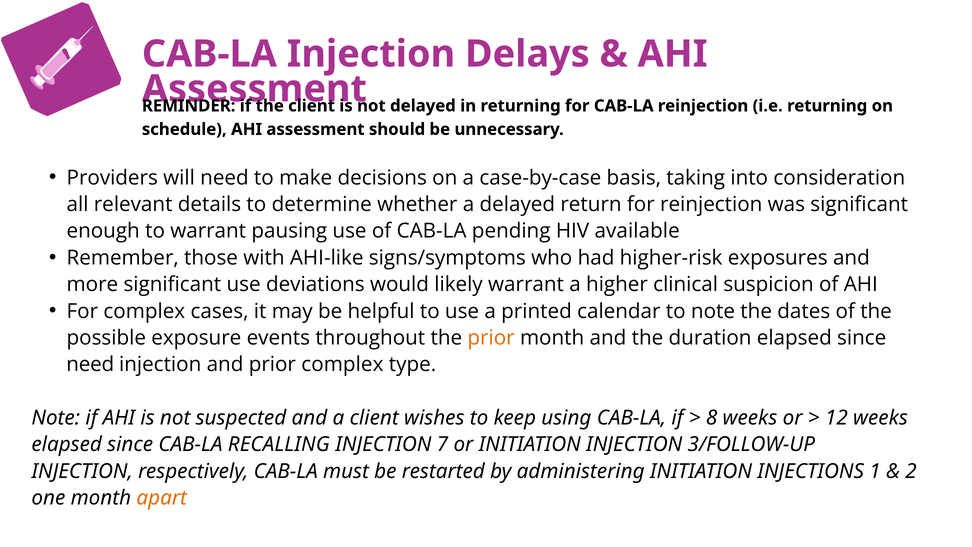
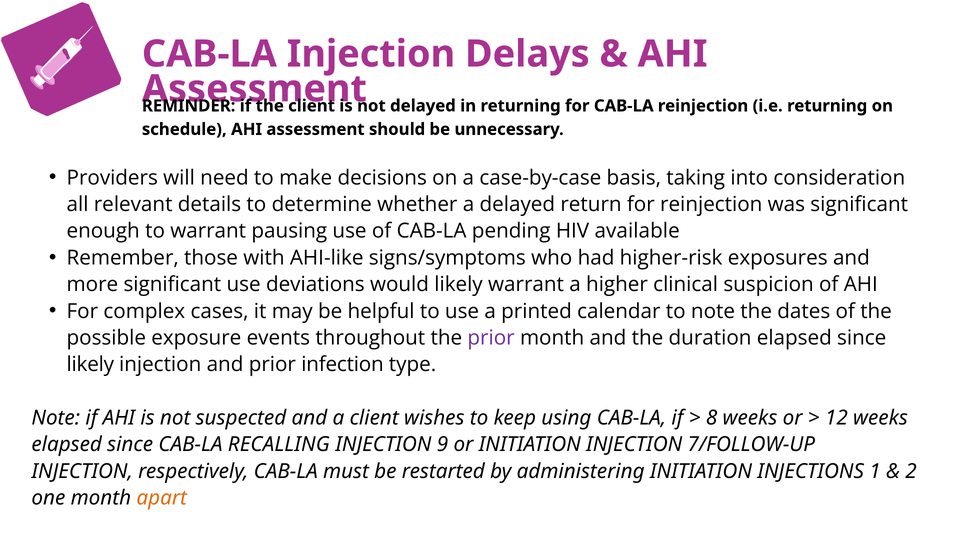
prior at (491, 338) colour: orange -> purple
need at (90, 364): need -> likely
prior complex: complex -> infection
7: 7 -> 9
3/FOLLOW-UP: 3/FOLLOW-UP -> 7/FOLLOW-UP
